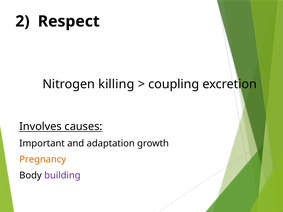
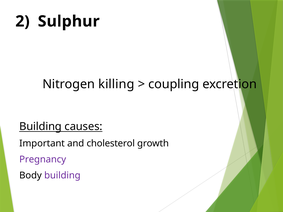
Respect: Respect -> Sulphur
Involves at (41, 127): Involves -> Building
adaptation: adaptation -> cholesterol
Pregnancy colour: orange -> purple
